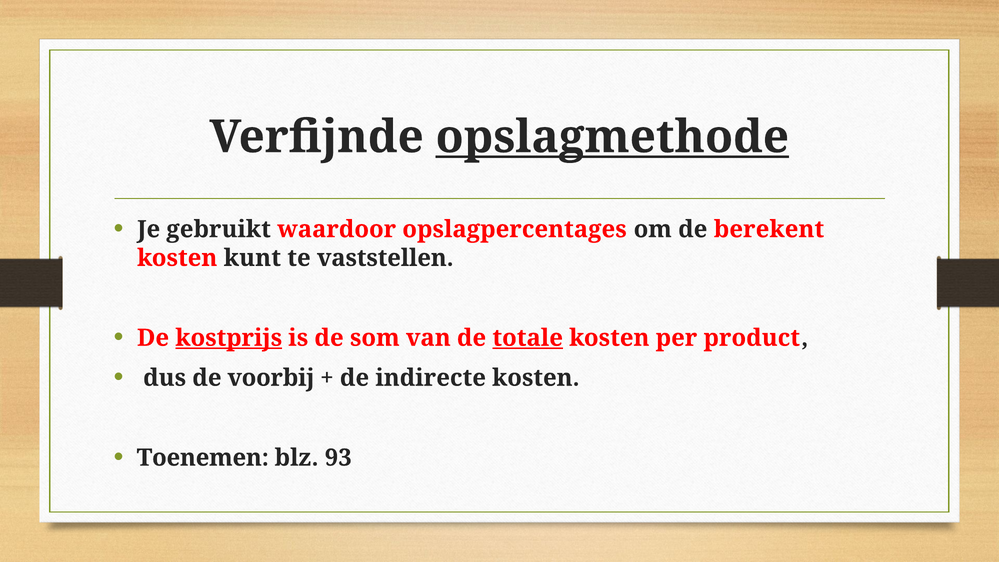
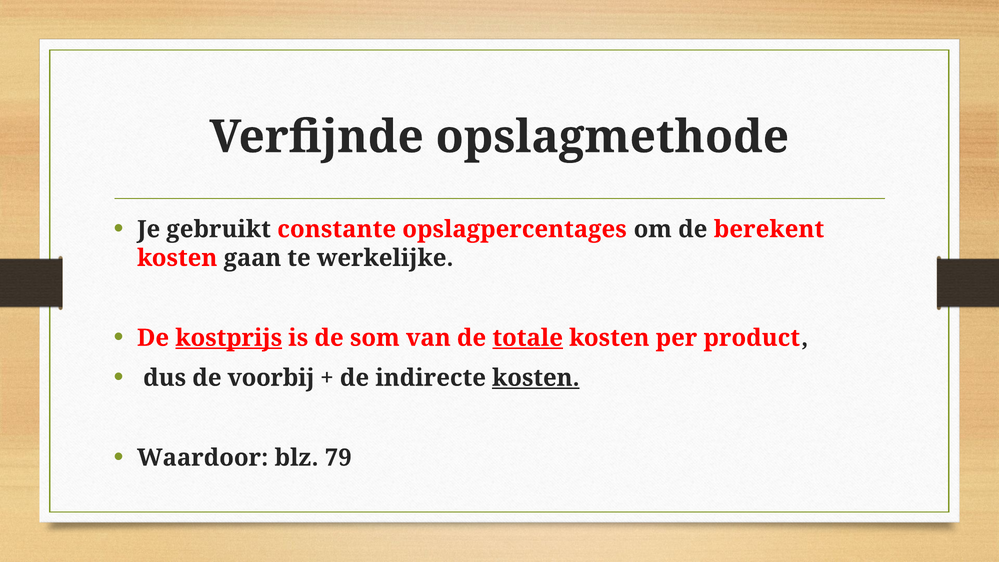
opslagmethode underline: present -> none
waardoor: waardoor -> constante
kunt: kunt -> gaan
vaststellen: vaststellen -> werkelijke
kosten at (536, 378) underline: none -> present
Toenemen: Toenemen -> Waardoor
93: 93 -> 79
